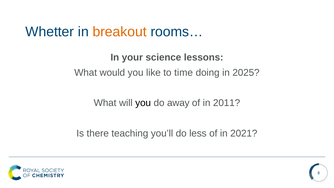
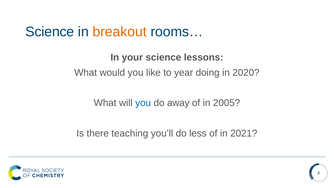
Whetter at (50, 32): Whetter -> Science
time: time -> year
2025: 2025 -> 2020
you at (143, 103) colour: black -> blue
2011: 2011 -> 2005
